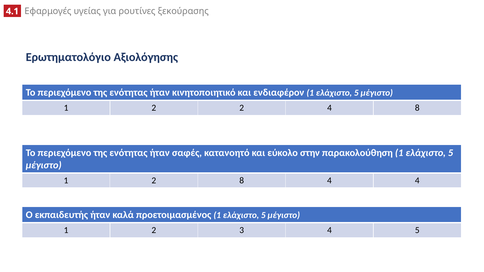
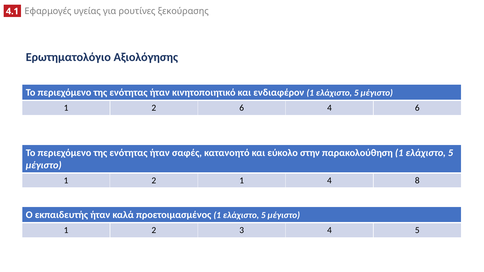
2 2: 2 -> 6
4 8: 8 -> 6
2 8: 8 -> 1
4 4: 4 -> 8
